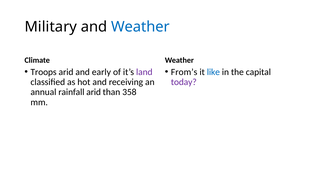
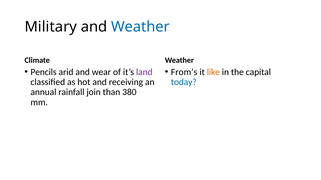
Troops: Troops -> Pencils
early: early -> wear
like colour: blue -> orange
today colour: purple -> blue
rainfall arid: arid -> join
358: 358 -> 380
